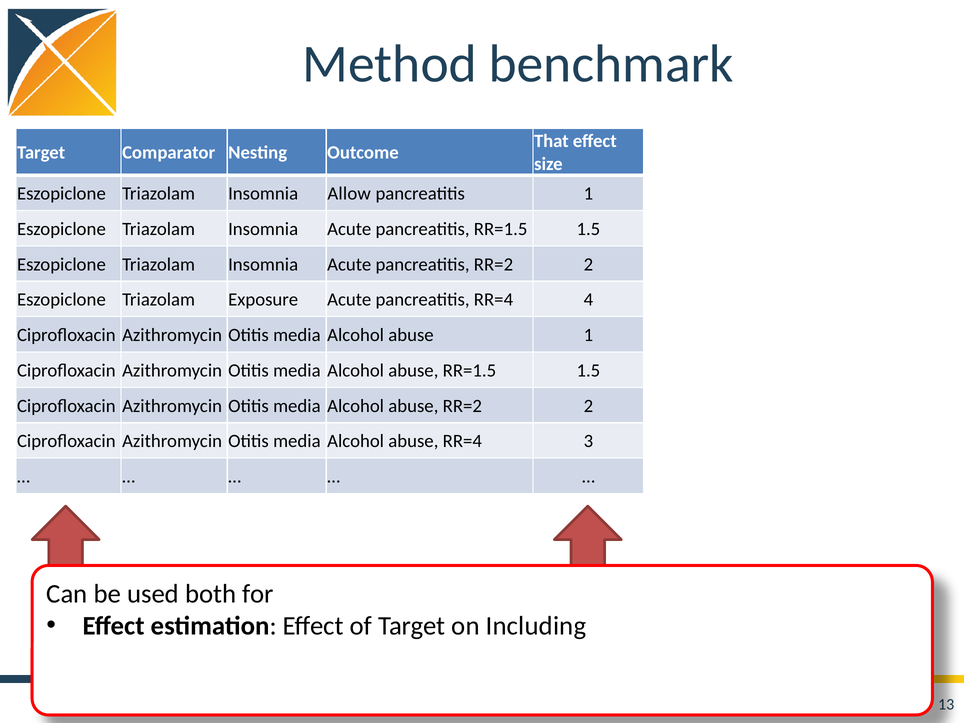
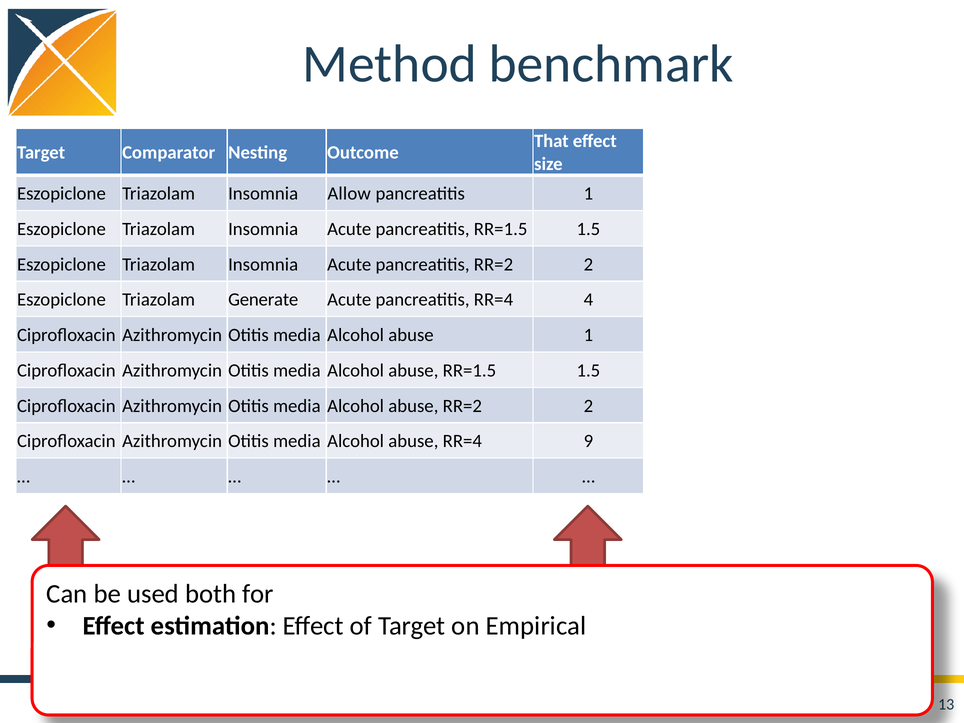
Exposure: Exposure -> Generate
3: 3 -> 9
Including: Including -> Empirical
